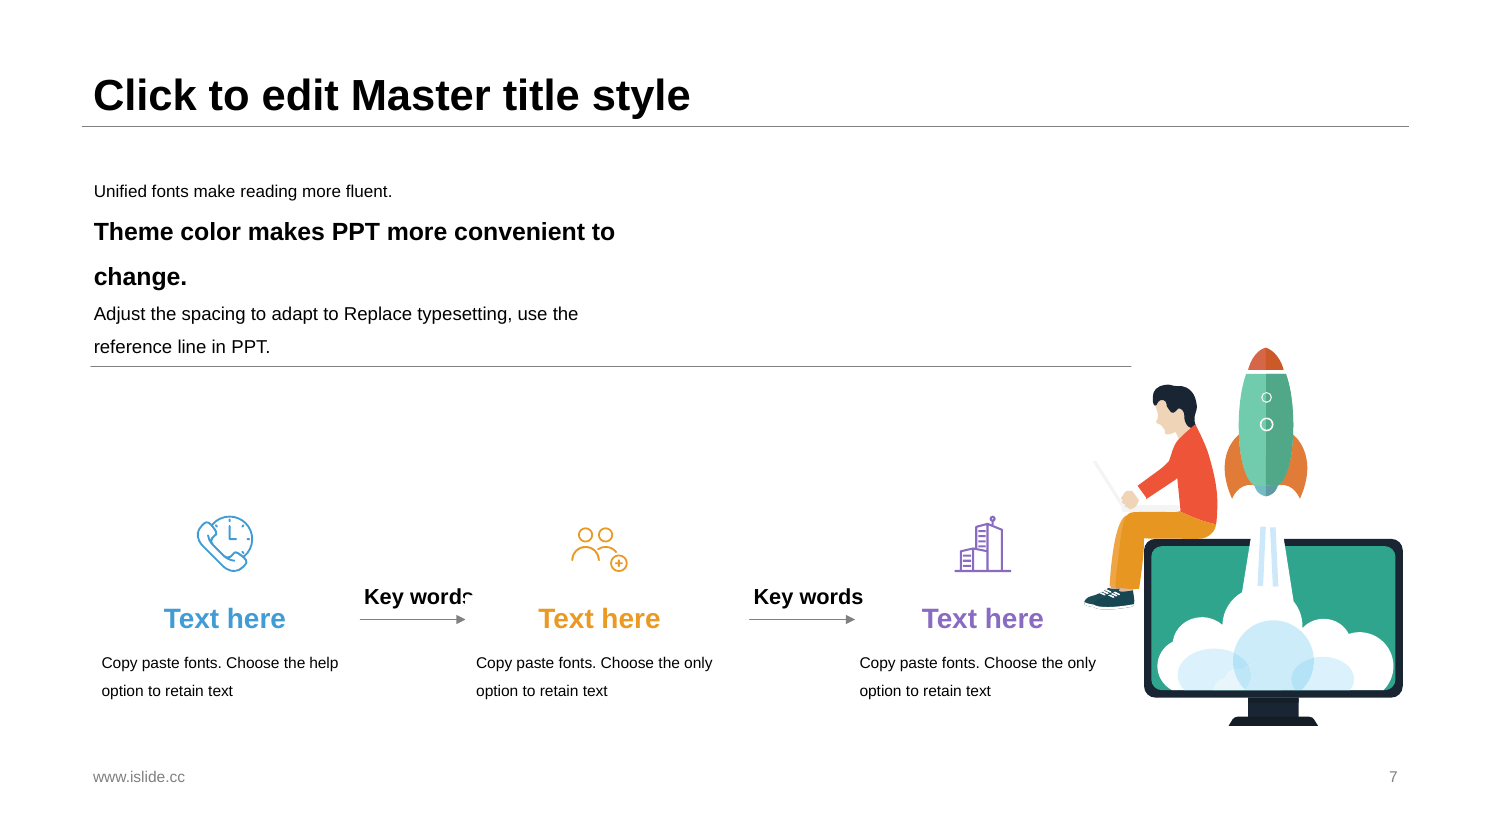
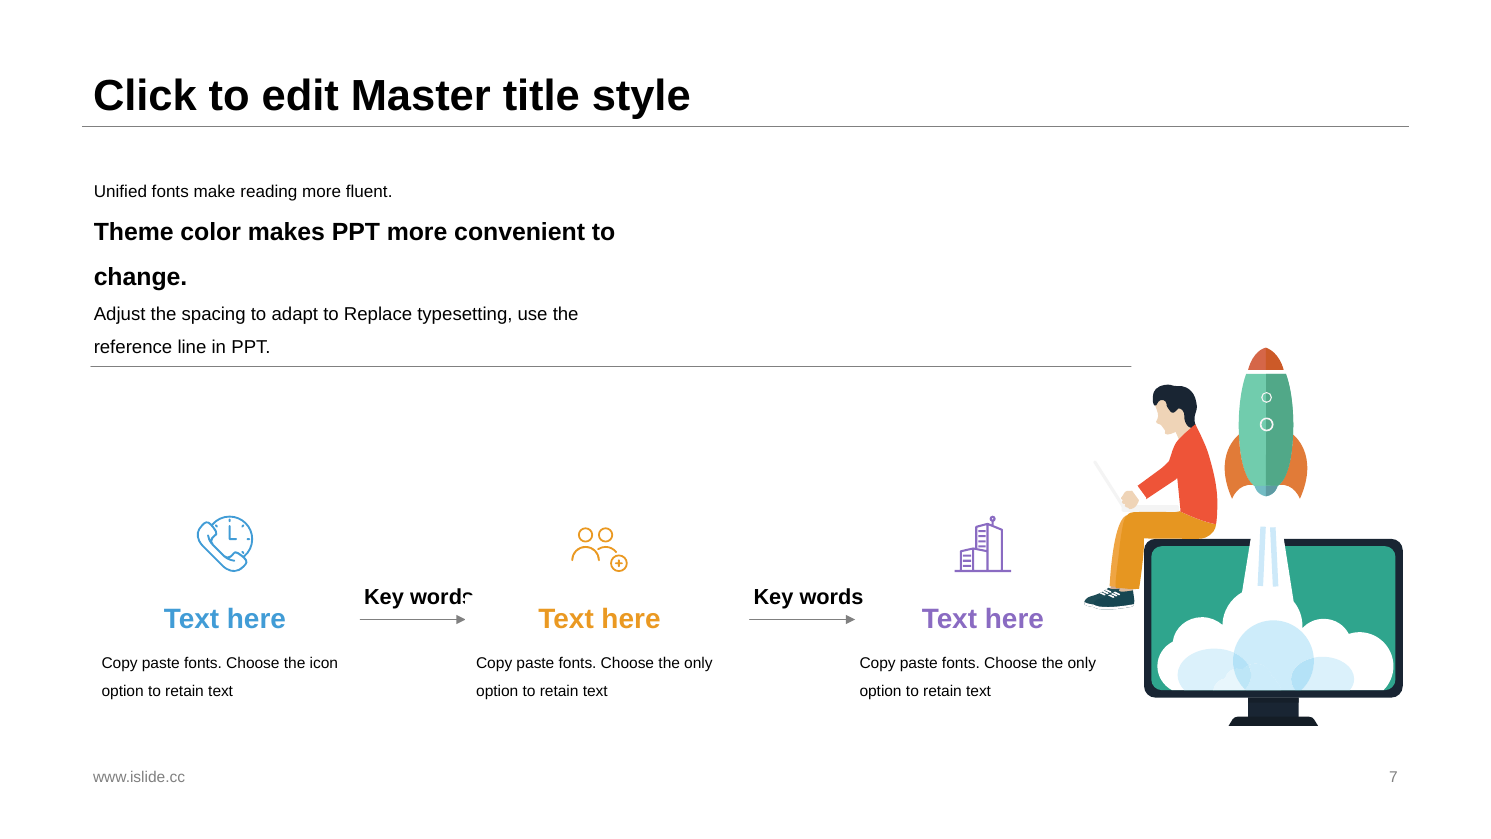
help: help -> icon
